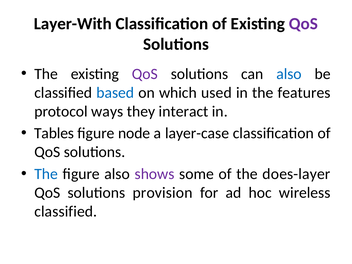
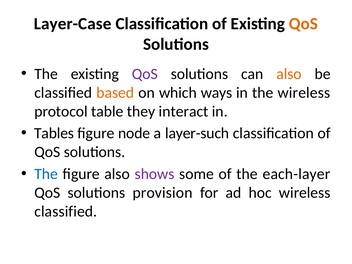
Layer-With: Layer-With -> Layer-Case
QoS at (303, 24) colour: purple -> orange
also at (289, 74) colour: blue -> orange
based colour: blue -> orange
used: used -> ways
the features: features -> wireless
ways: ways -> table
layer-case: layer-case -> layer-such
does-layer: does-layer -> each-layer
